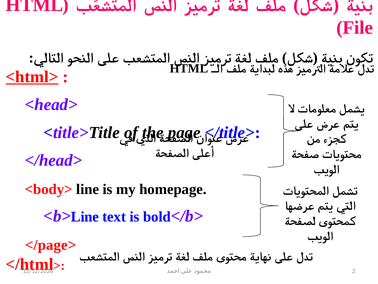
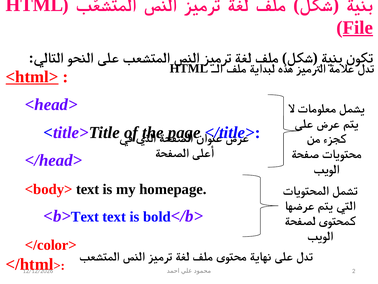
File underline: none -> present
<body> line: line -> text
Line at (85, 216): Line -> Text
</page>: </page> -> </color>
